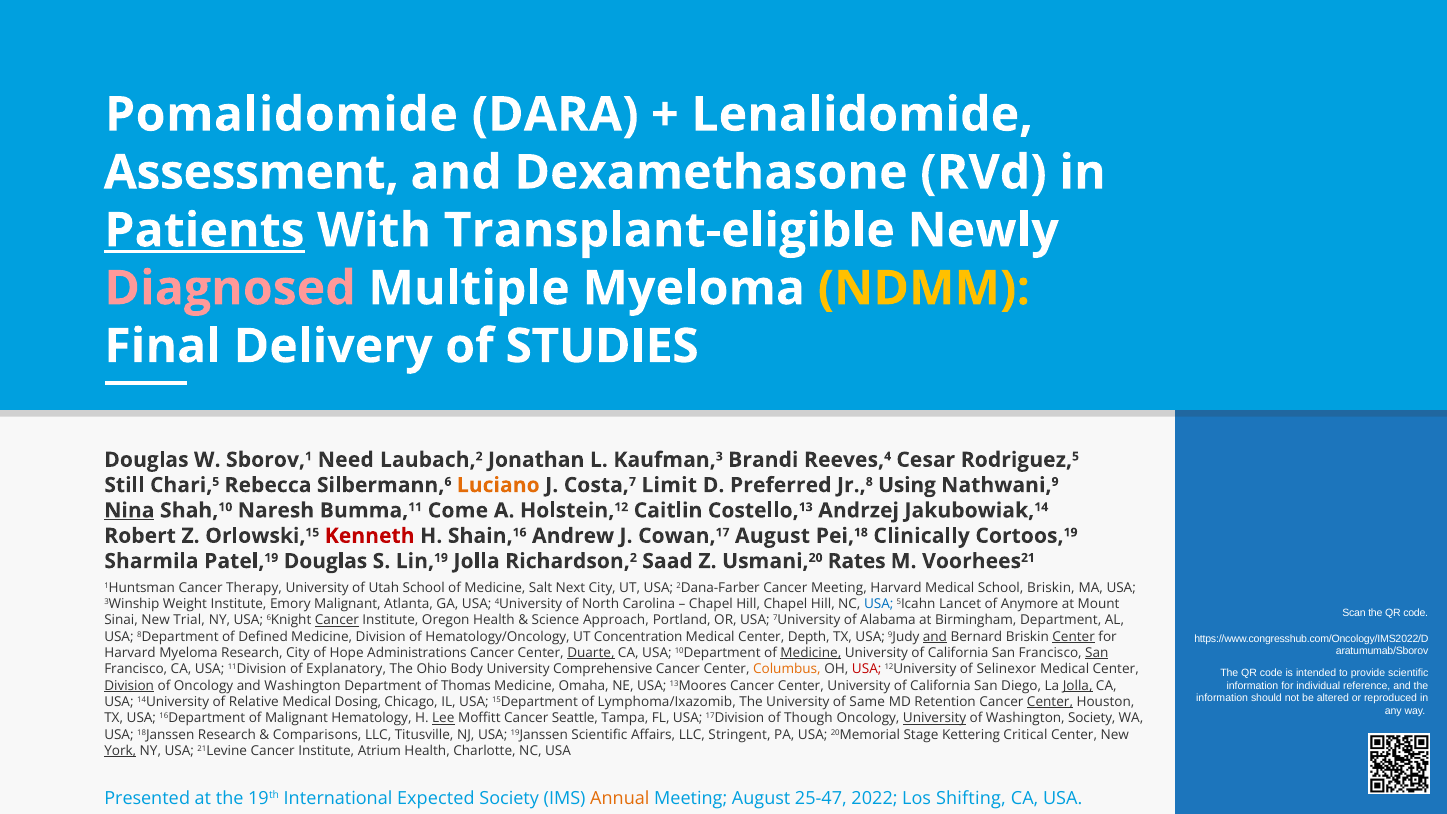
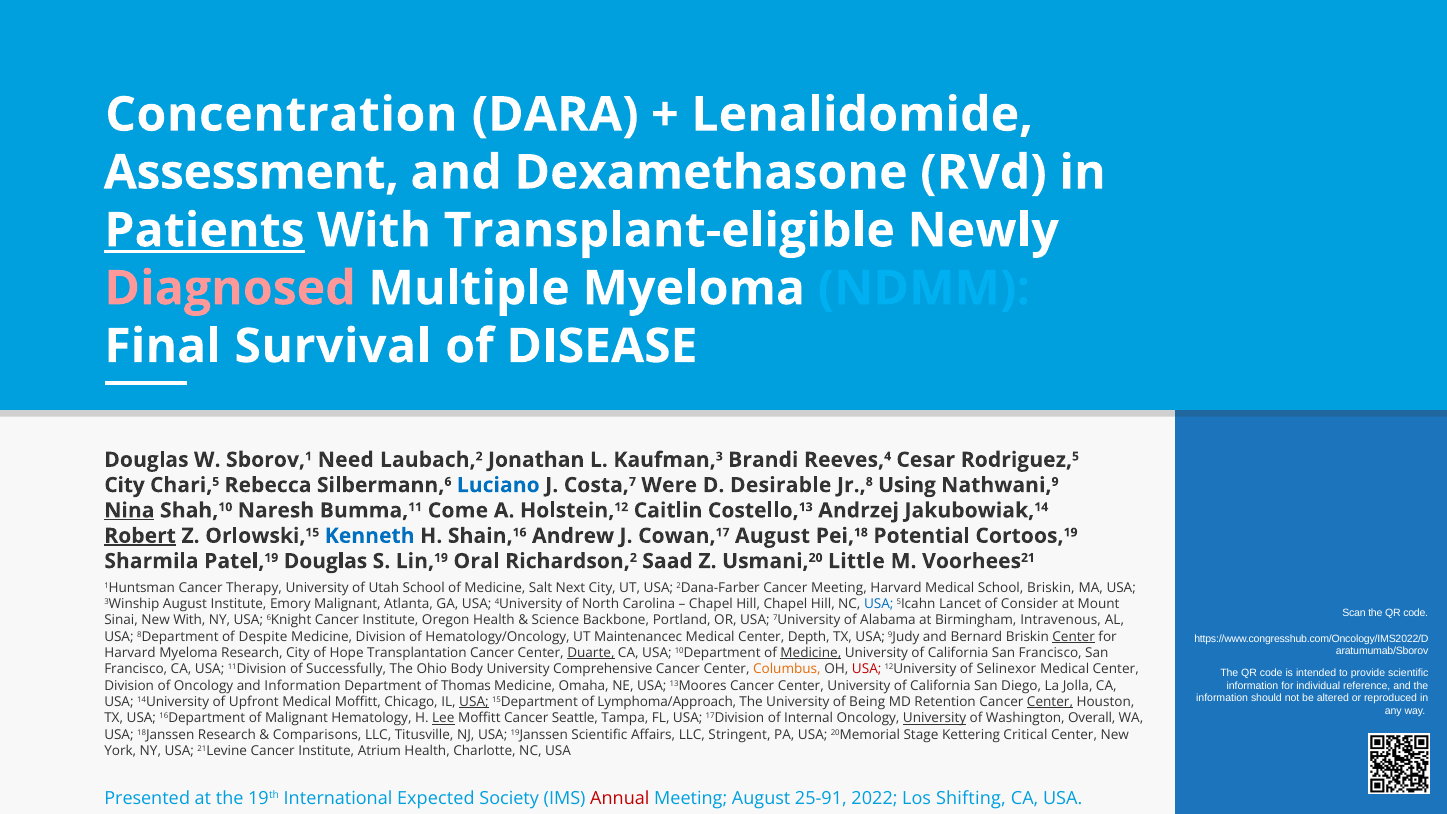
Pomalidomide: Pomalidomide -> Concentration
NDMM colour: yellow -> light blue
Delivery: Delivery -> Survival
STUDIES: STUDIES -> DISEASE
Still at (124, 485): Still -> City
Luciano colour: orange -> blue
Limit: Limit -> Were
Preferred: Preferred -> Desirable
Robert underline: none -> present
Kenneth colour: red -> blue
Clinically: Clinically -> Potential
Lin,19 Jolla: Jolla -> Oral
Rates: Rates -> Little
3Winship Weight: Weight -> August
Anymore: Anymore -> Consider
New Trial: Trial -> With
Cancer at (337, 620) underline: present -> none
Approach: Approach -> Backbone
Birmingham Department: Department -> Intravenous
Defined: Defined -> Despite
Concentration: Concentration -> Maintenancec
and at (935, 637) underline: present -> none
Administrations: Administrations -> Transplantation
San at (1097, 653) underline: present -> none
Explanatory: Explanatory -> Successfully
Division at (129, 686) underline: present -> none
and Washington: Washington -> Information
Jolla at (1078, 686) underline: present -> none
Relative: Relative -> Upfront
Medical Dosing: Dosing -> Moffitt
USA at (474, 702) underline: none -> present
Lymphoma/Ixazomib: Lymphoma/Ixazomib -> Lymphoma/Approach
Same: Same -> Being
Though: Though -> Internal
Washington Society: Society -> Overall
York underline: present -> none
Annual colour: orange -> red
25-47: 25-47 -> 25-91
